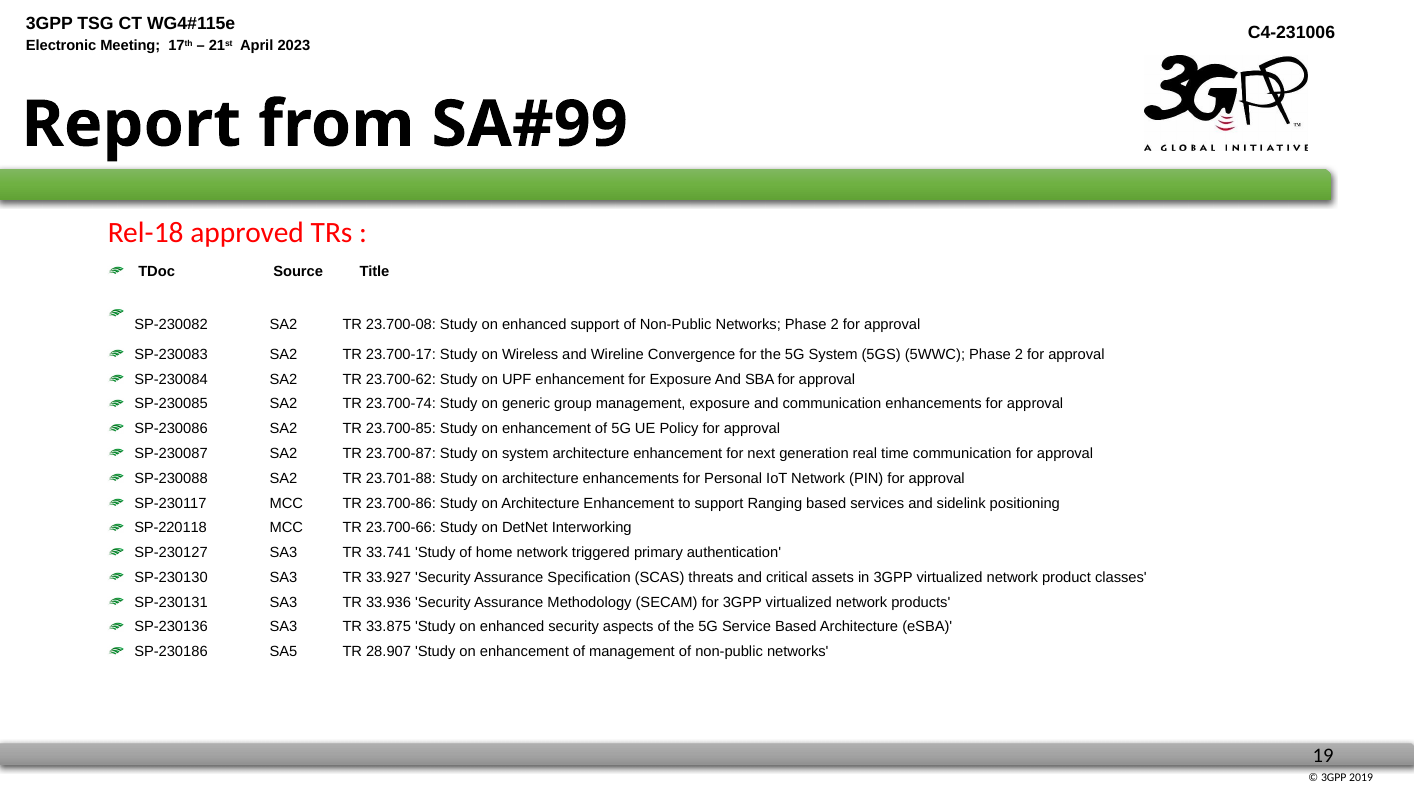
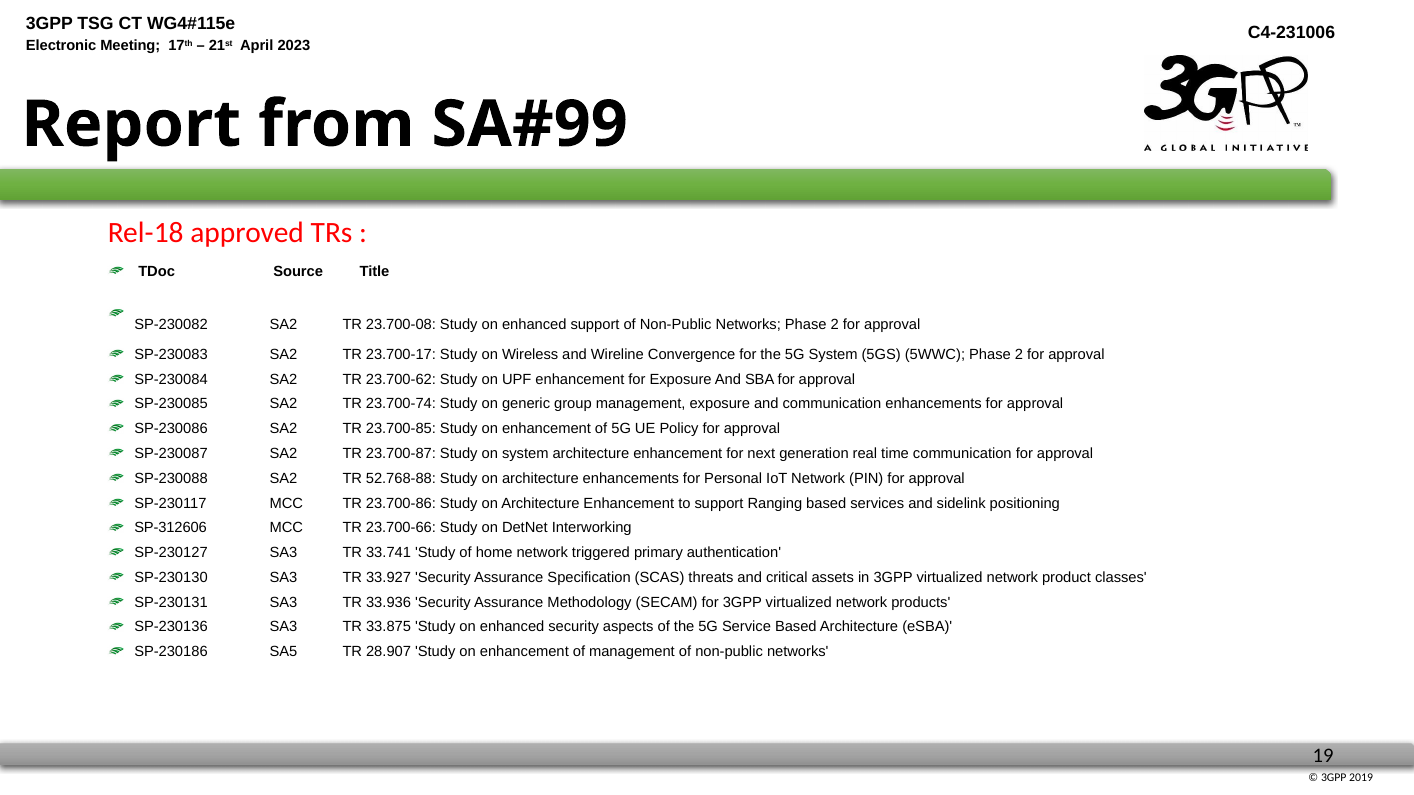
23.701-88: 23.701-88 -> 52.768-88
SP-220118: SP-220118 -> SP-312606
